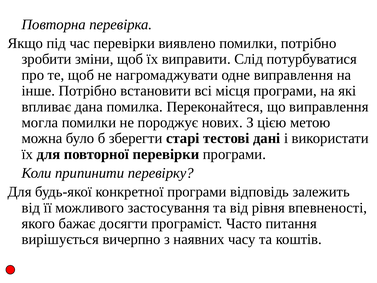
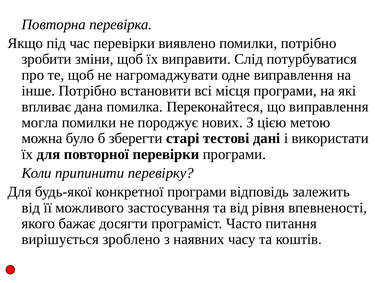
вичерпно: вичерпно -> зроблено
